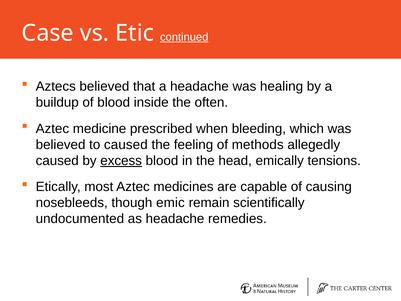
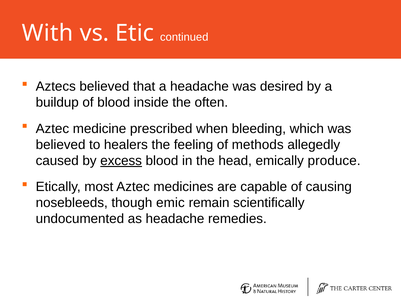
Case: Case -> With
continued underline: present -> none
healing: healing -> desired
to caused: caused -> healers
tensions: tensions -> produce
